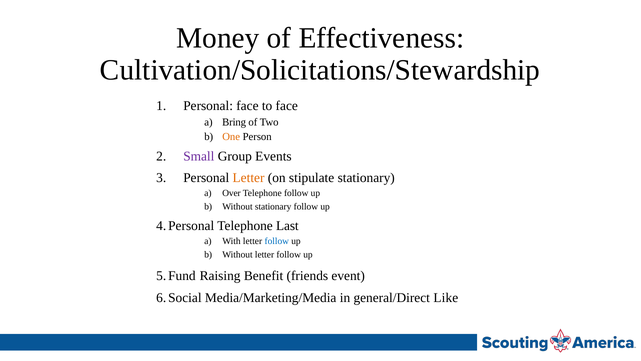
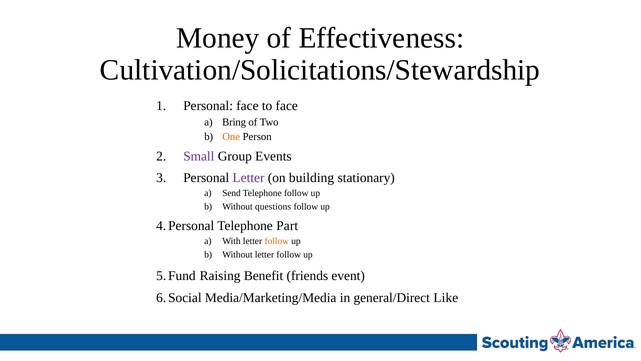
Letter at (249, 177) colour: orange -> purple
stipulate: stipulate -> building
Over: Over -> Send
Without stationary: stationary -> questions
Last: Last -> Part
follow at (277, 241) colour: blue -> orange
